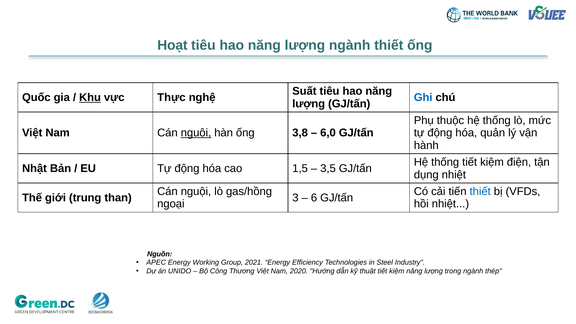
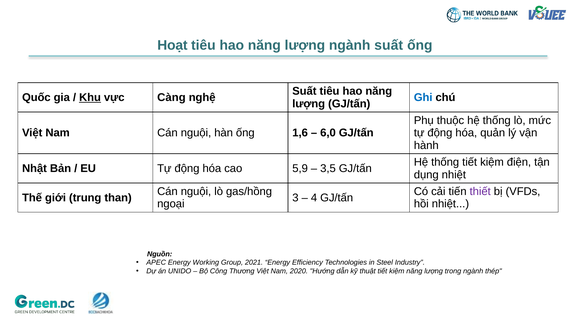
ngành thiết: thiết -> suất
Thực: Thực -> Càng
nguội at (196, 133) underline: present -> none
3,8: 3,8 -> 1,6
1,5: 1,5 -> 5,9
thiết at (480, 191) colour: blue -> purple
6: 6 -> 4
